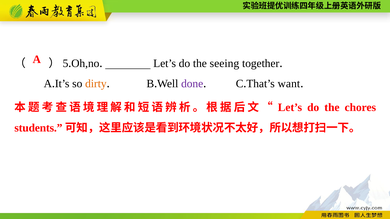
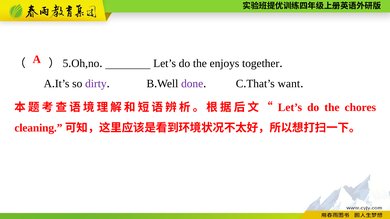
seeing: seeing -> enjoys
dirty colour: orange -> purple
students: students -> cleaning
